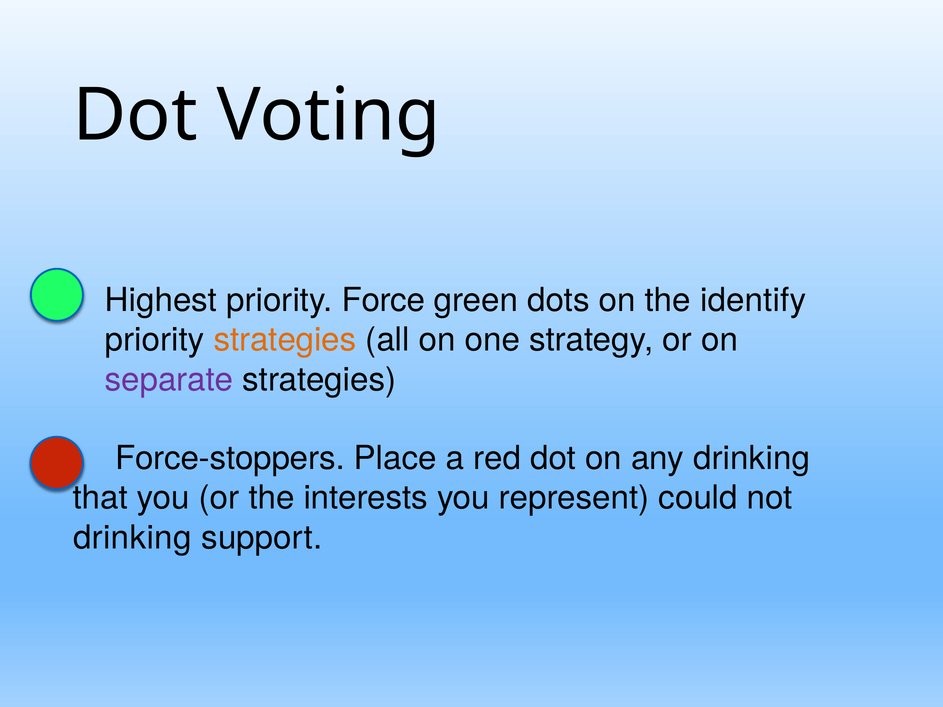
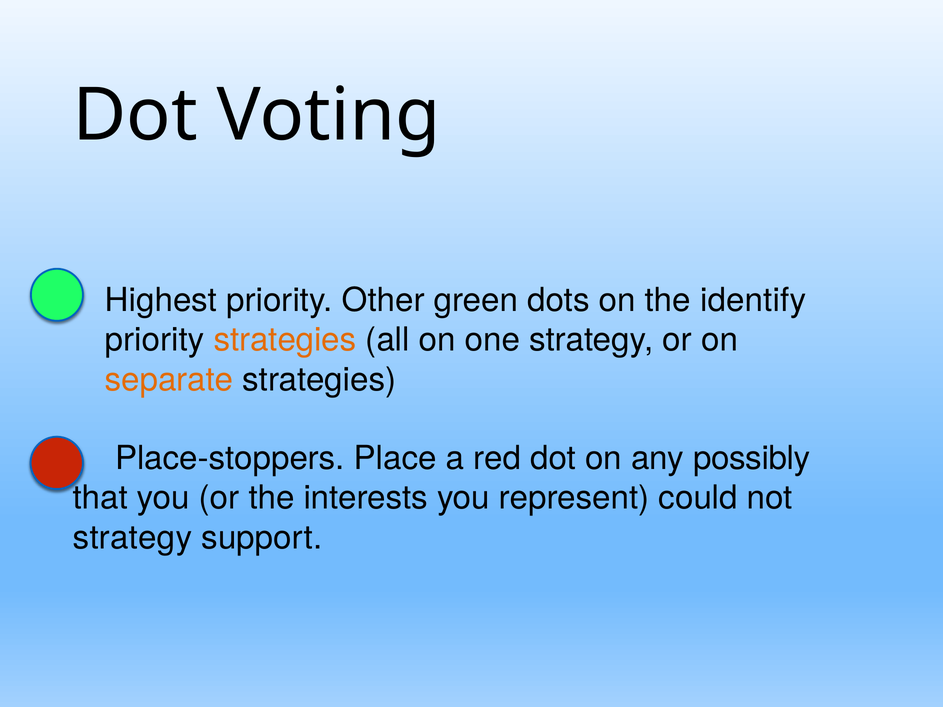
Force: Force -> Other
separate colour: purple -> orange
Force-stoppers: Force-stoppers -> Place-stoppers
any drinking: drinking -> possibly
drinking at (132, 538): drinking -> strategy
